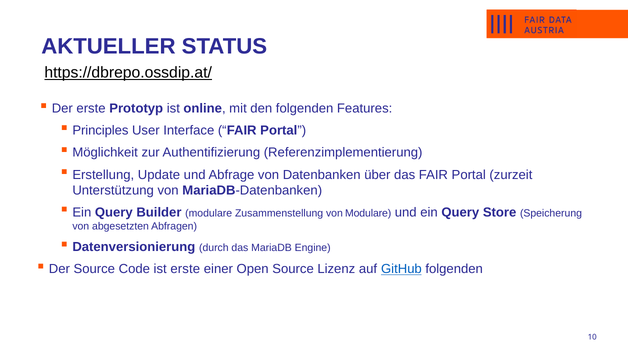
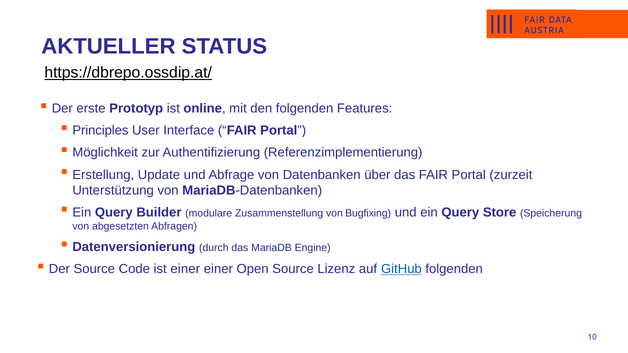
von Modulare: Modulare -> Bugfixing
ist erste: erste -> einer
